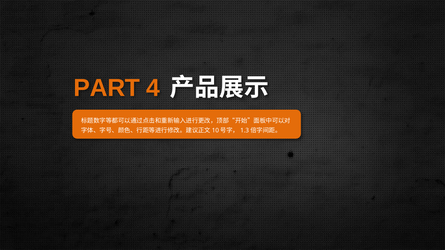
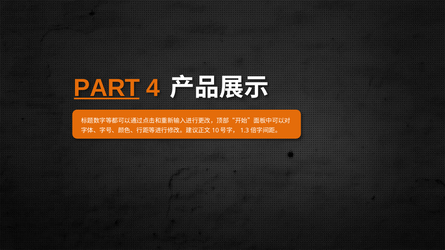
PART underline: none -> present
